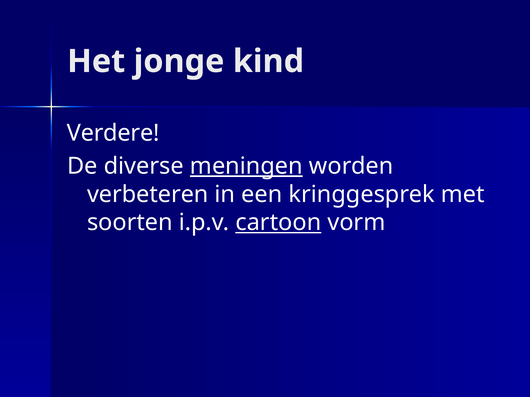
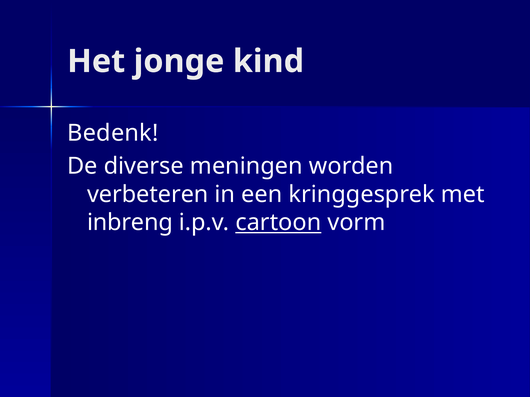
Verdere: Verdere -> Bedenk
meningen underline: present -> none
soorten: soorten -> inbreng
